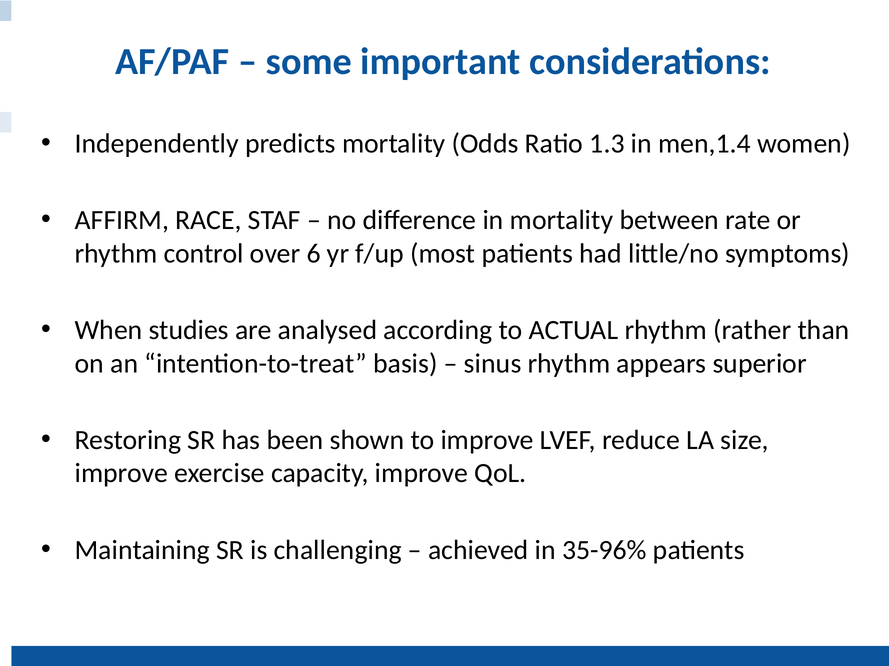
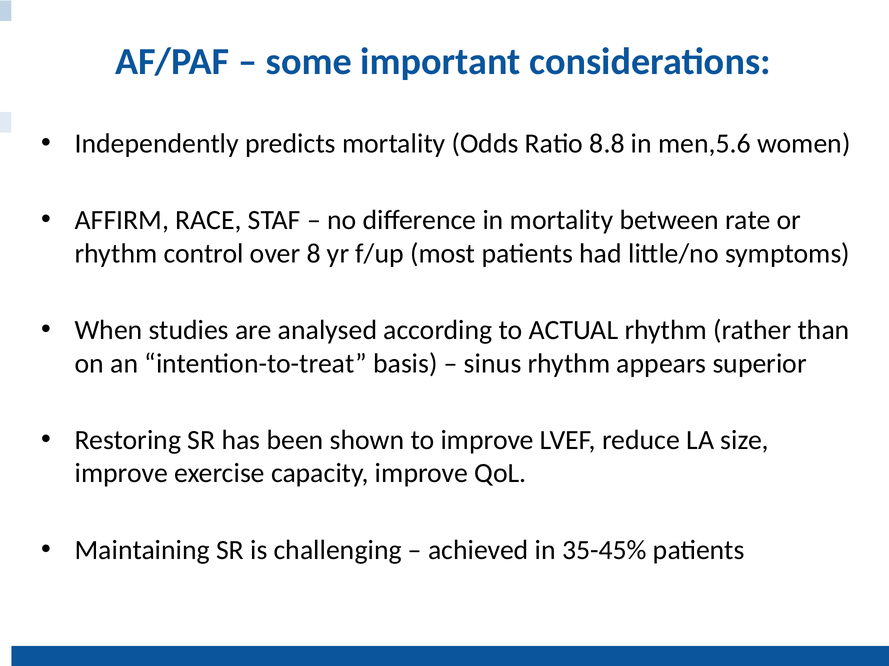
1.3: 1.3 -> 8.8
men,1.4: men,1.4 -> men,5.6
6: 6 -> 8
35-96%: 35-96% -> 35-45%
